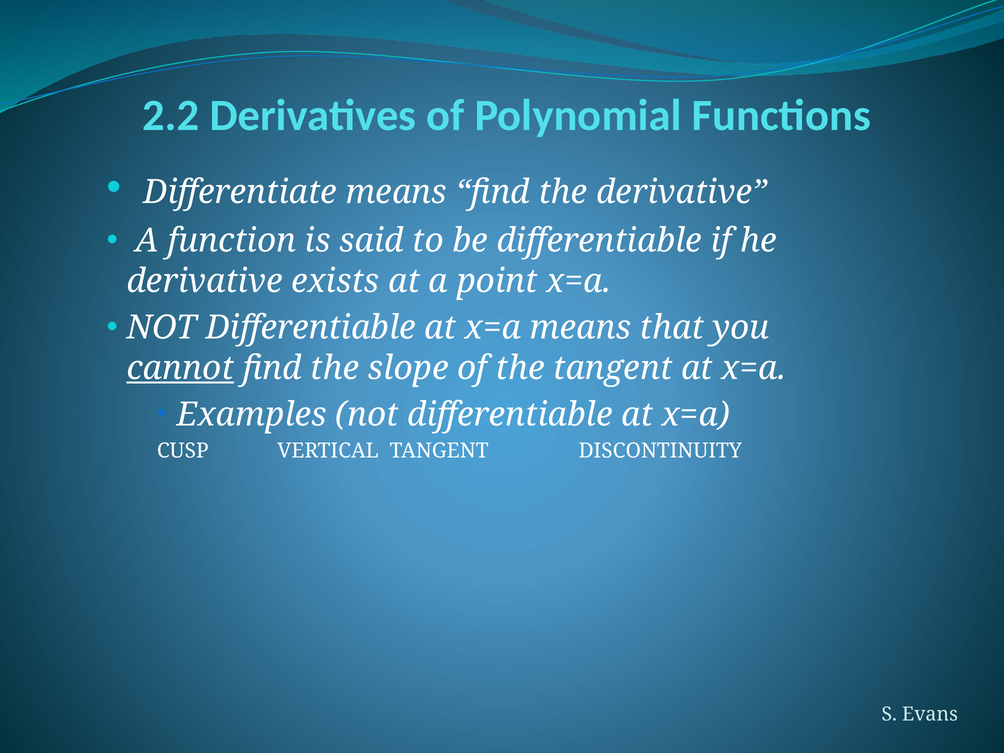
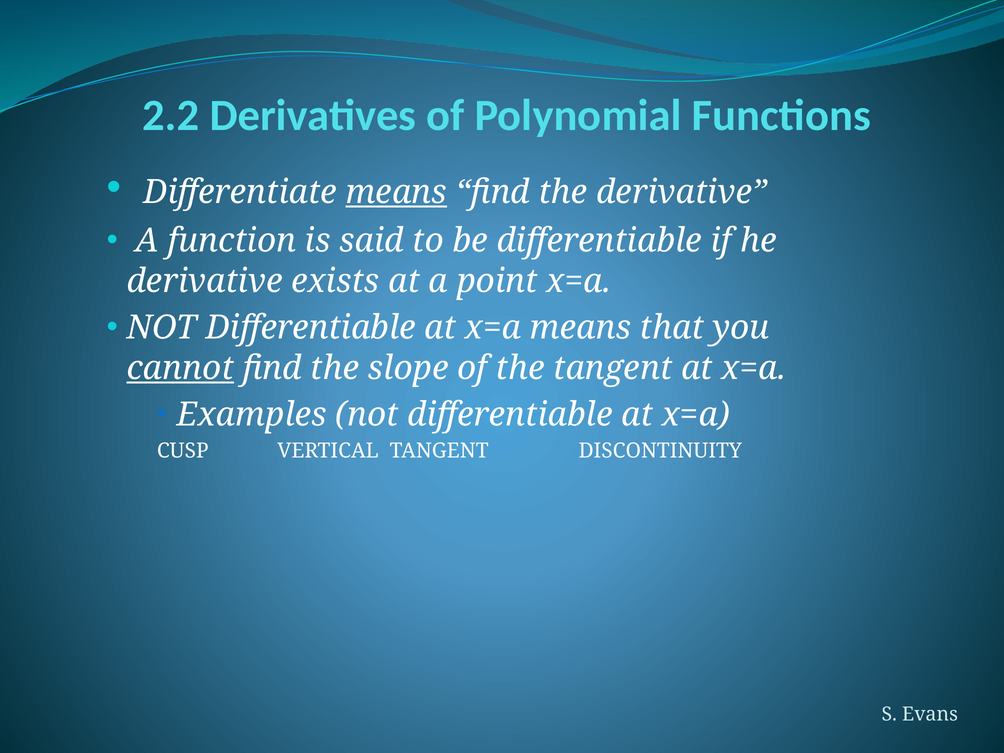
means at (396, 192) underline: none -> present
